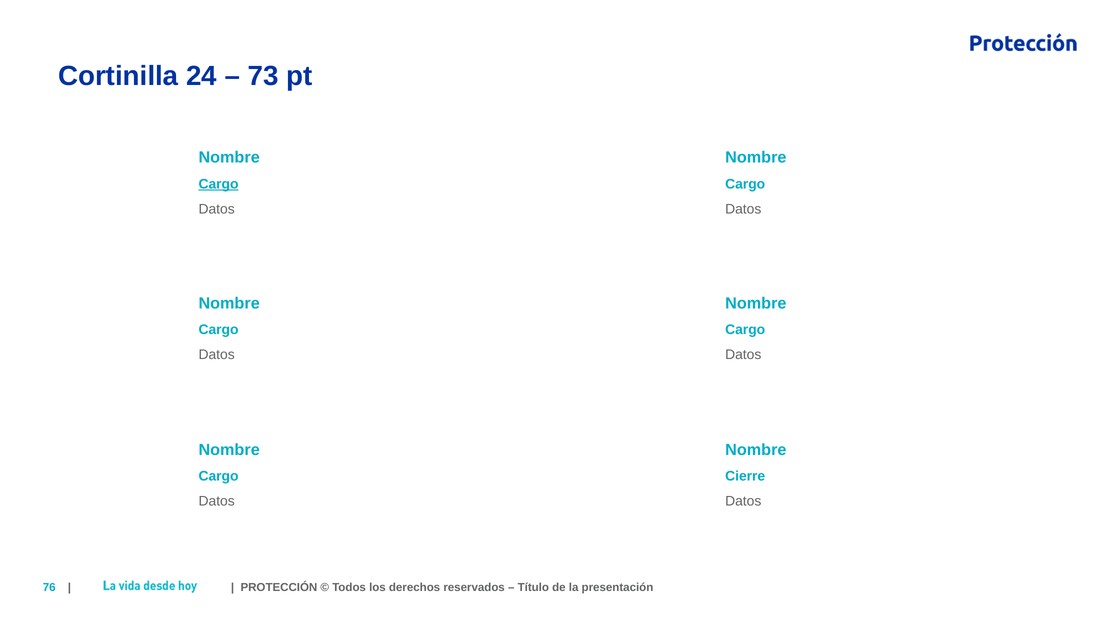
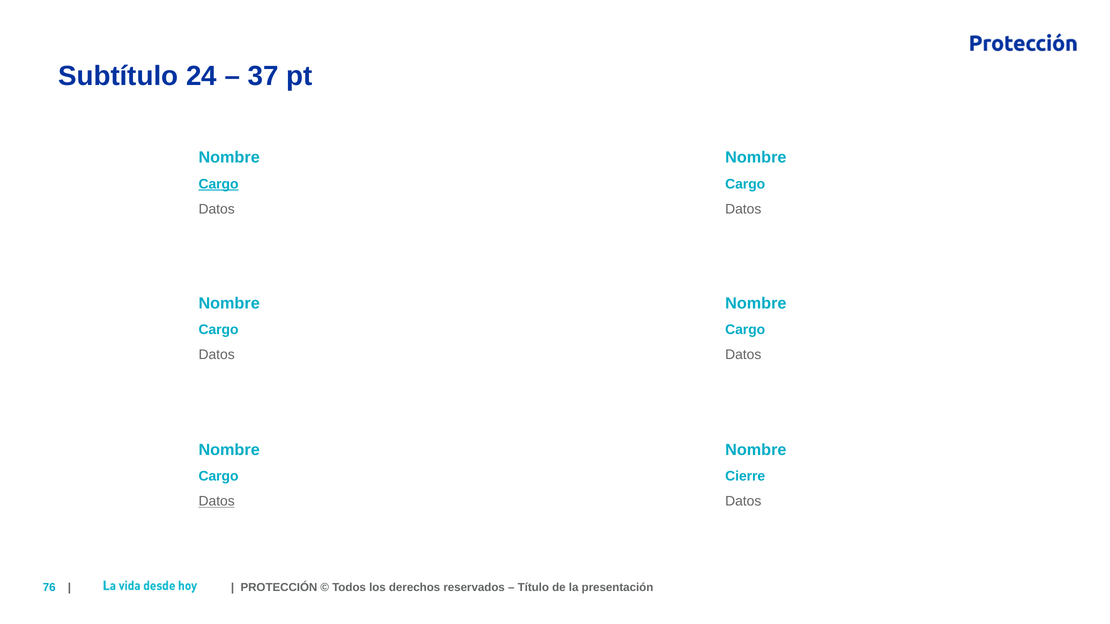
Cortinilla: Cortinilla -> Subtítulo
73: 73 -> 37
Datos at (217, 502) underline: none -> present
